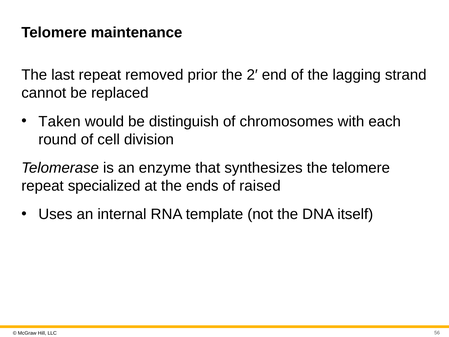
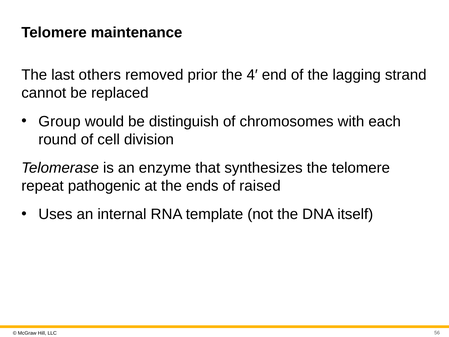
last repeat: repeat -> others
2′: 2′ -> 4′
Taken: Taken -> Group
specialized: specialized -> pathogenic
